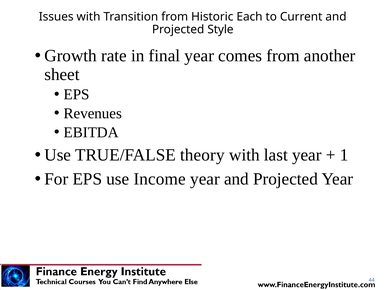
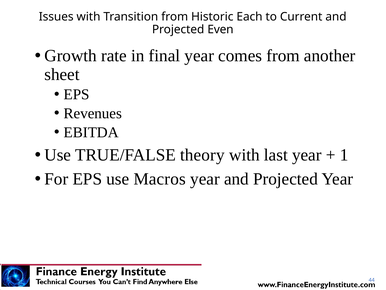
Style: Style -> Even
Income: Income -> Macros
